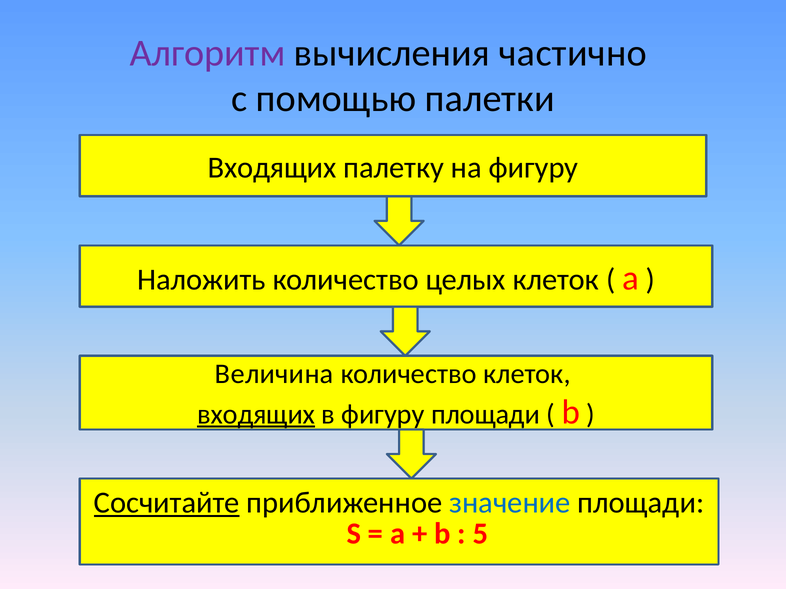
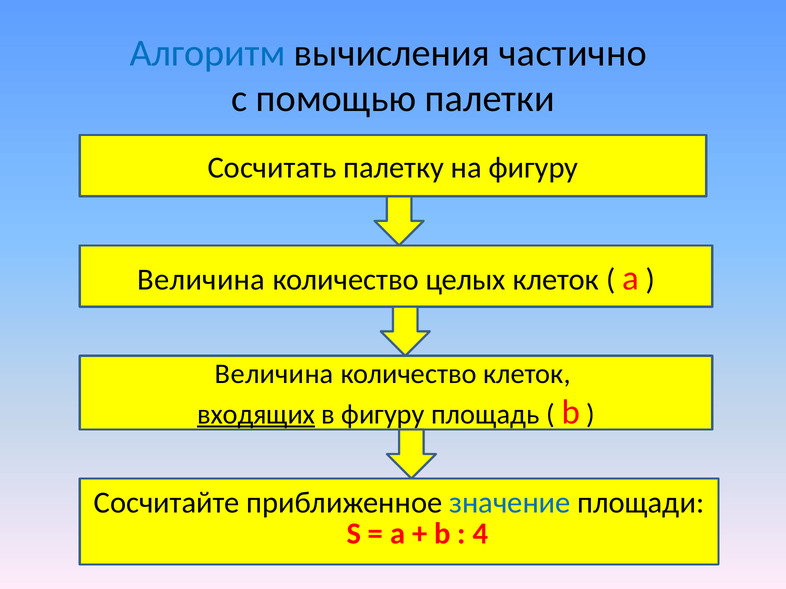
Алгоритм colour: purple -> blue
Входящих at (272, 168): Входящих -> Сосчитать
Наложить at (201, 280): Наложить -> Величина
фигуру площади: площади -> площадь
Сосчитайте underline: present -> none
5: 5 -> 4
